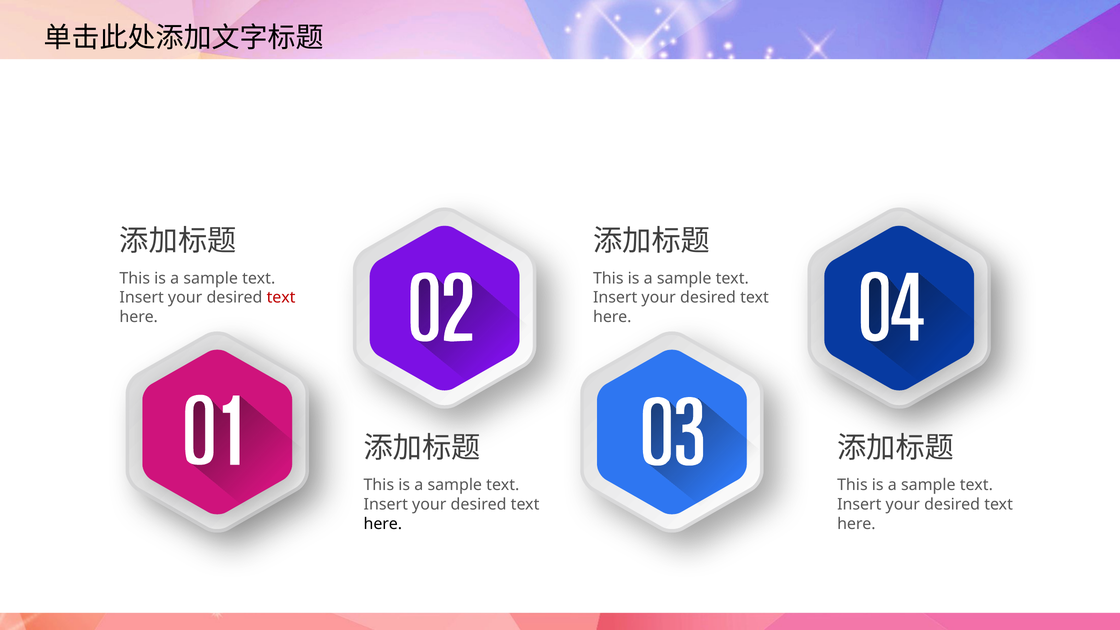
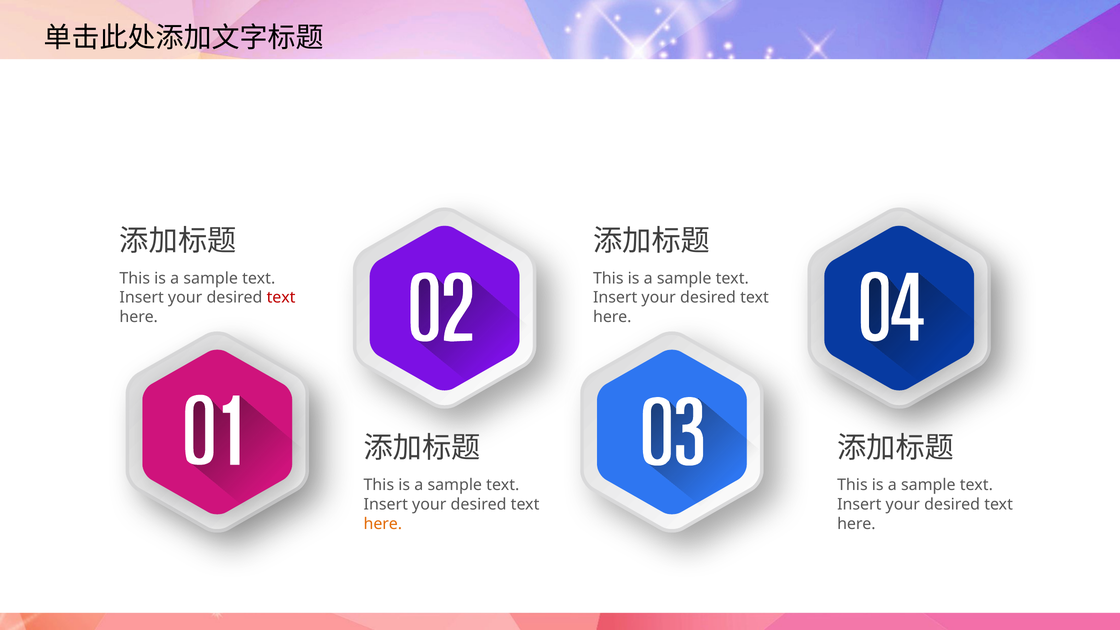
here at (383, 524) colour: black -> orange
